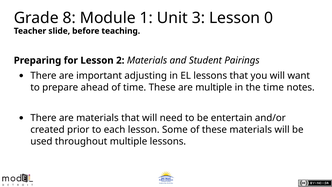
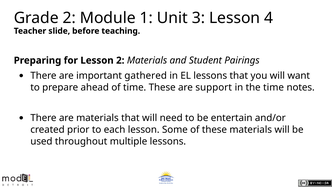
Grade 8: 8 -> 2
0: 0 -> 4
adjusting: adjusting -> gathered
are multiple: multiple -> support
